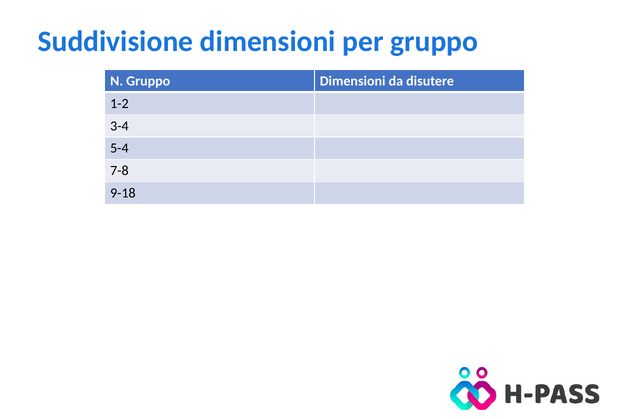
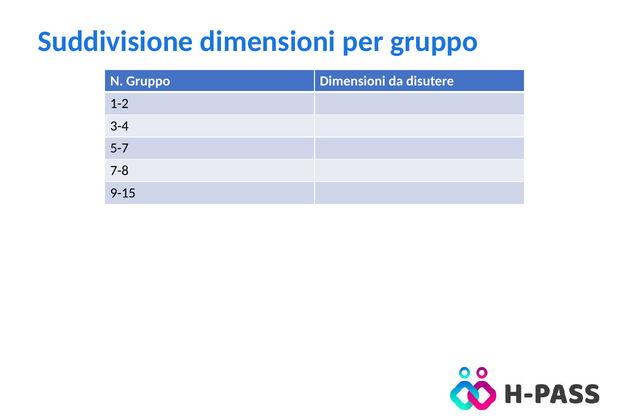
5-4: 5-4 -> 5-7
9-18: 9-18 -> 9-15
